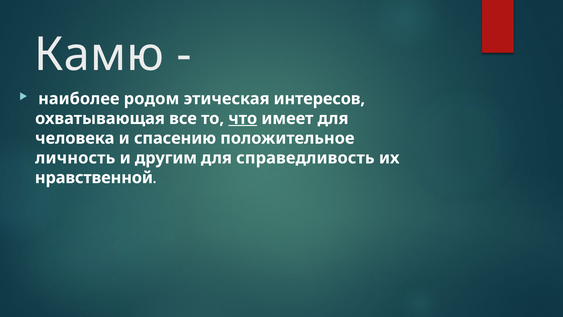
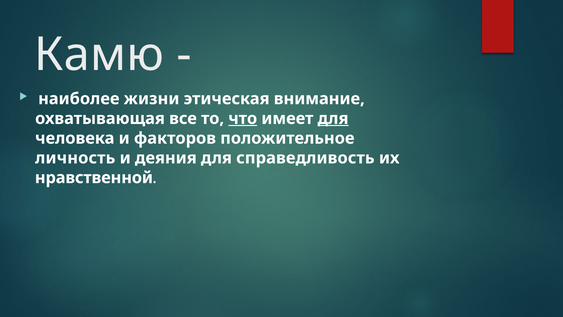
родом: родом -> жизни
интересов: интересов -> внимание
для at (333, 118) underline: none -> present
спасению: спасению -> факторов
другим: другим -> деяния
